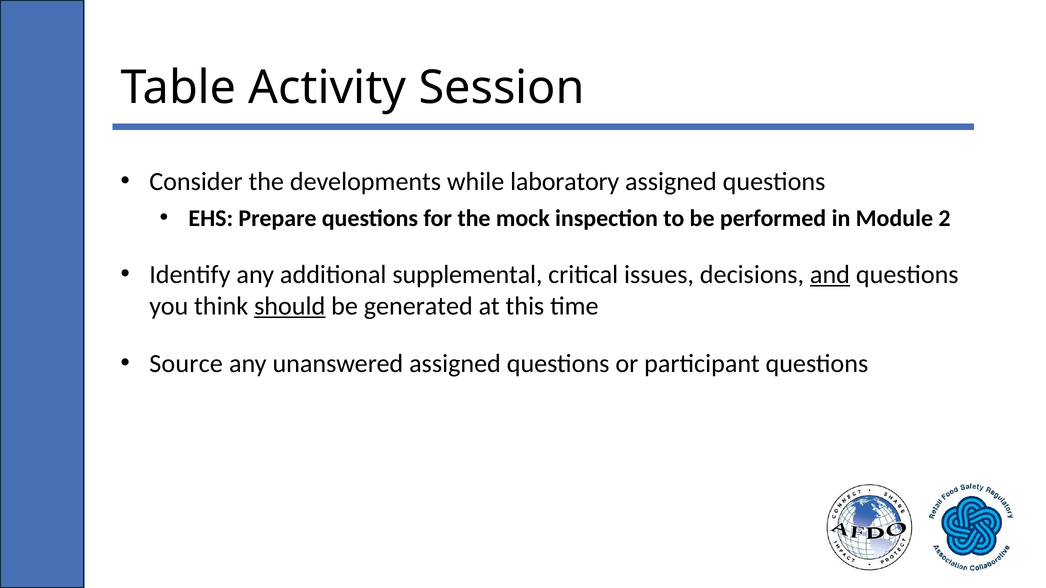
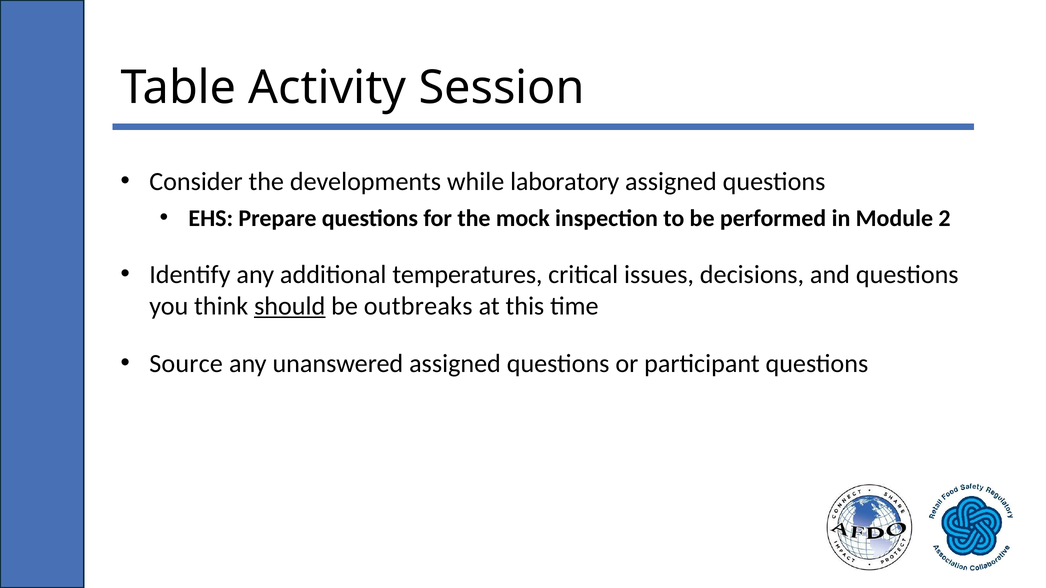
supplemental: supplemental -> temperatures
and underline: present -> none
generated: generated -> outbreaks
